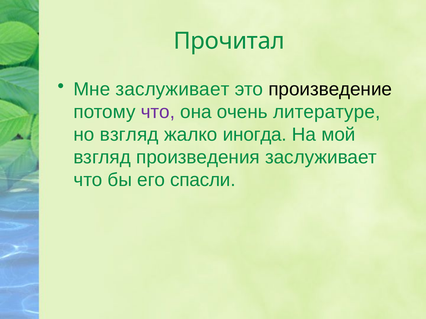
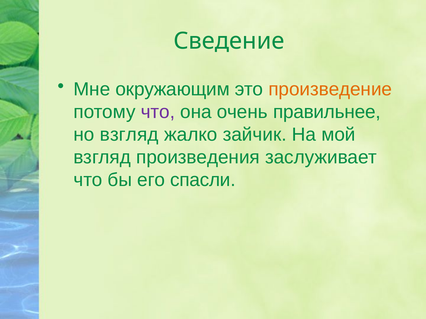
Прочитал: Прочитал -> Сведение
Мне заслуживает: заслуживает -> окружающим
произведение colour: black -> orange
литературе: литературе -> правильнее
иногда: иногда -> зайчик
